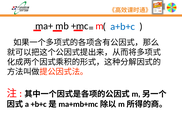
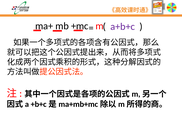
a+b+c colour: blue -> purple
